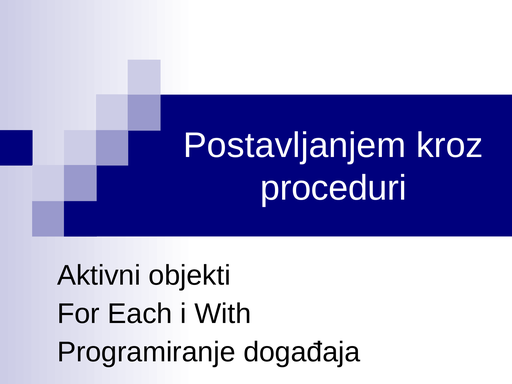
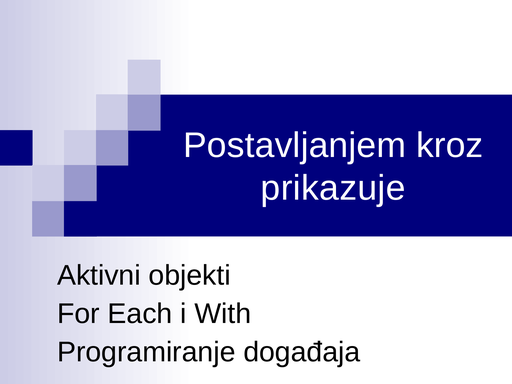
proceduri: proceduri -> prikazuje
